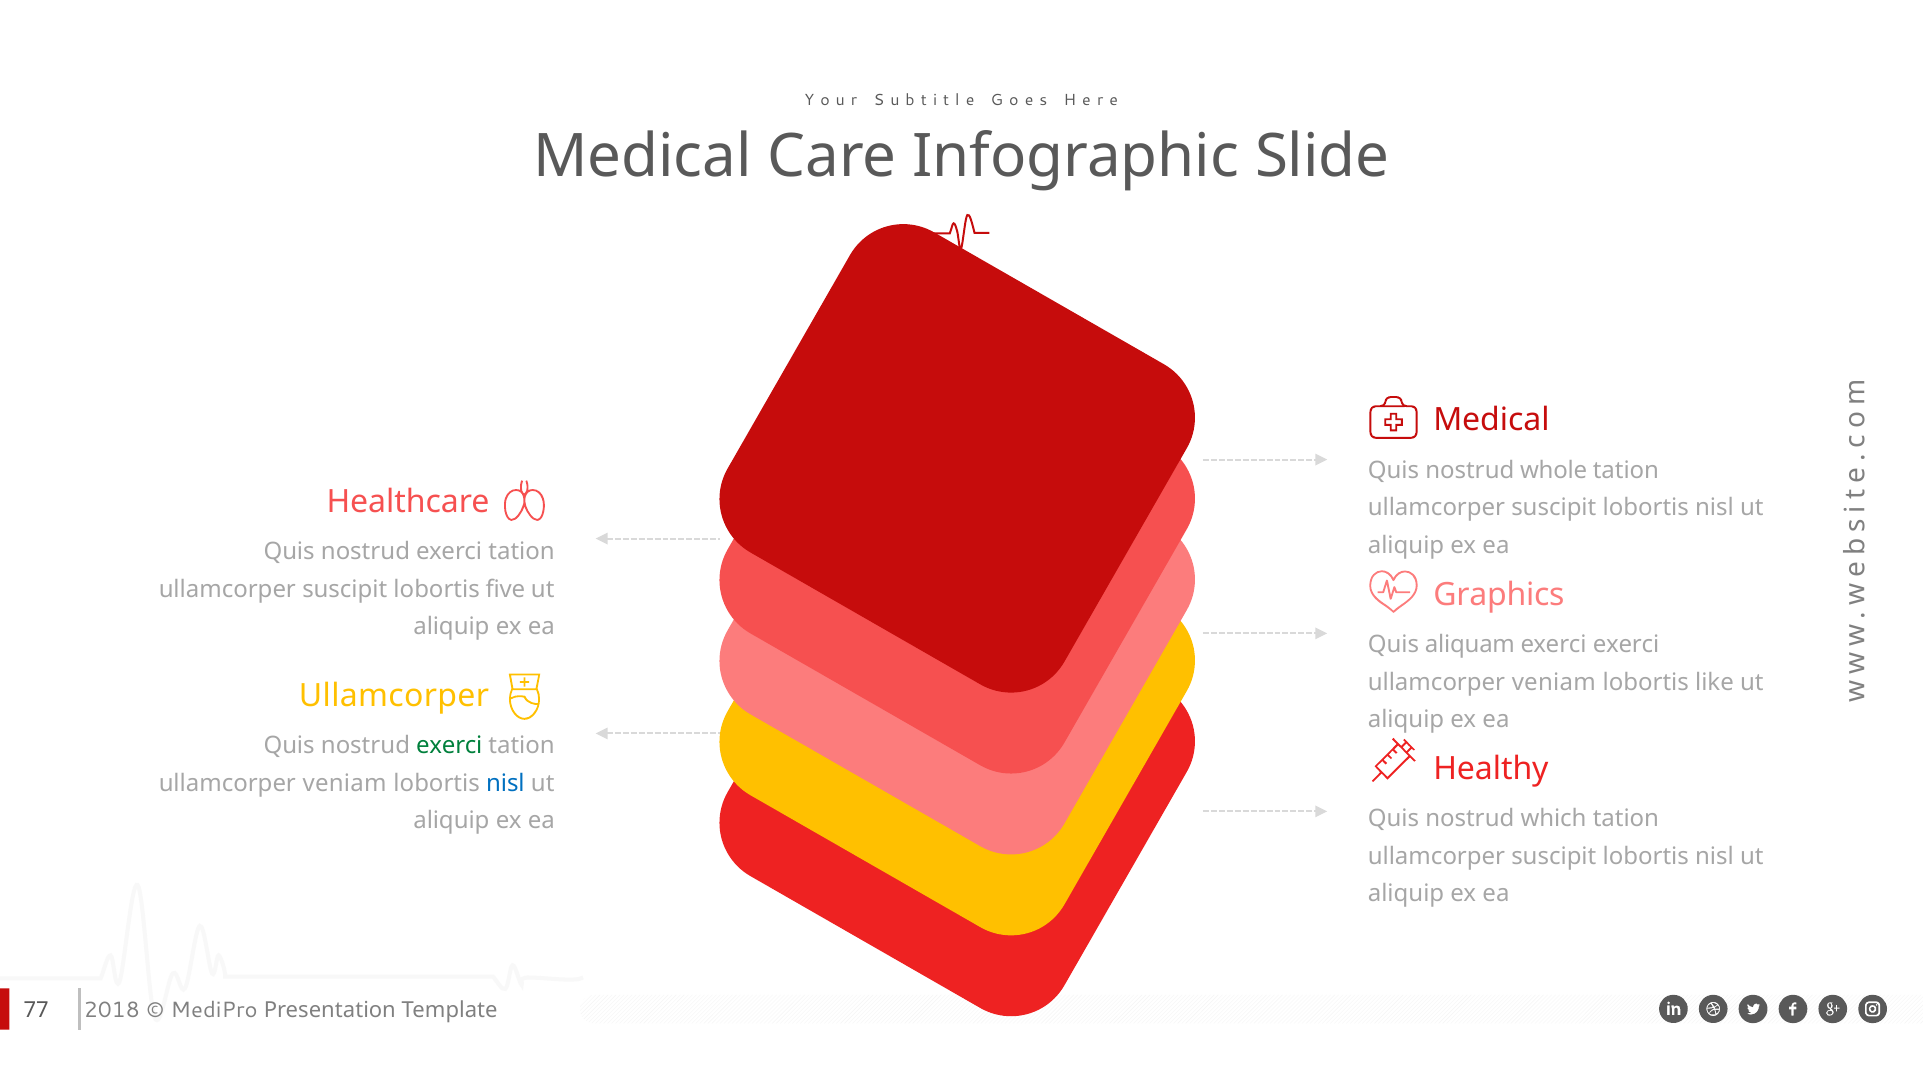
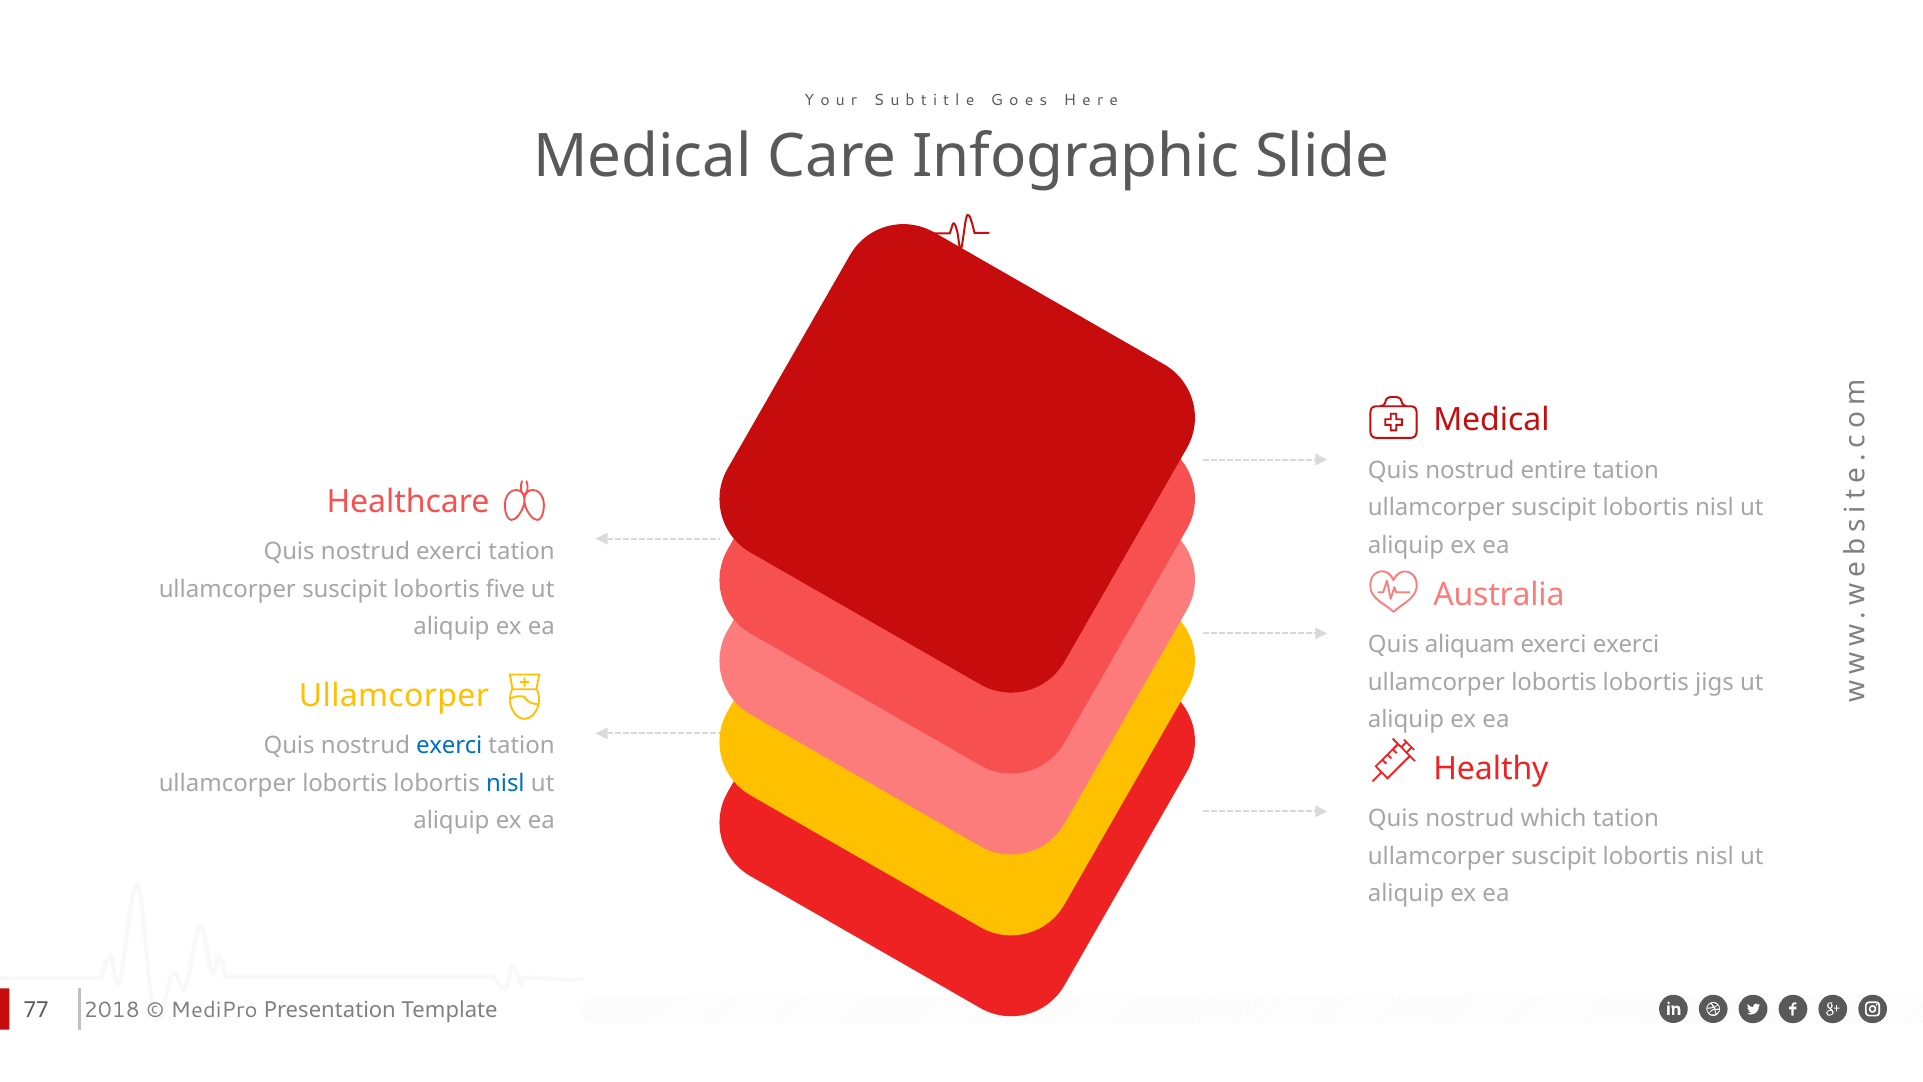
whole: whole -> entire
Graphics: Graphics -> Australia
veniam at (1554, 682): veniam -> lobortis
like: like -> jigs
exerci at (449, 745) colour: green -> blue
veniam at (345, 783): veniam -> lobortis
